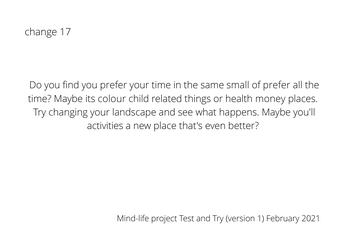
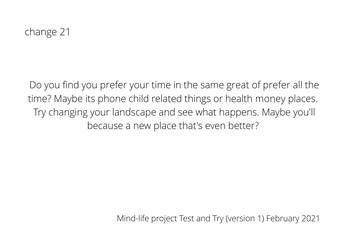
17: 17 -> 21
small: small -> great
colour: colour -> phone
activities: activities -> because
